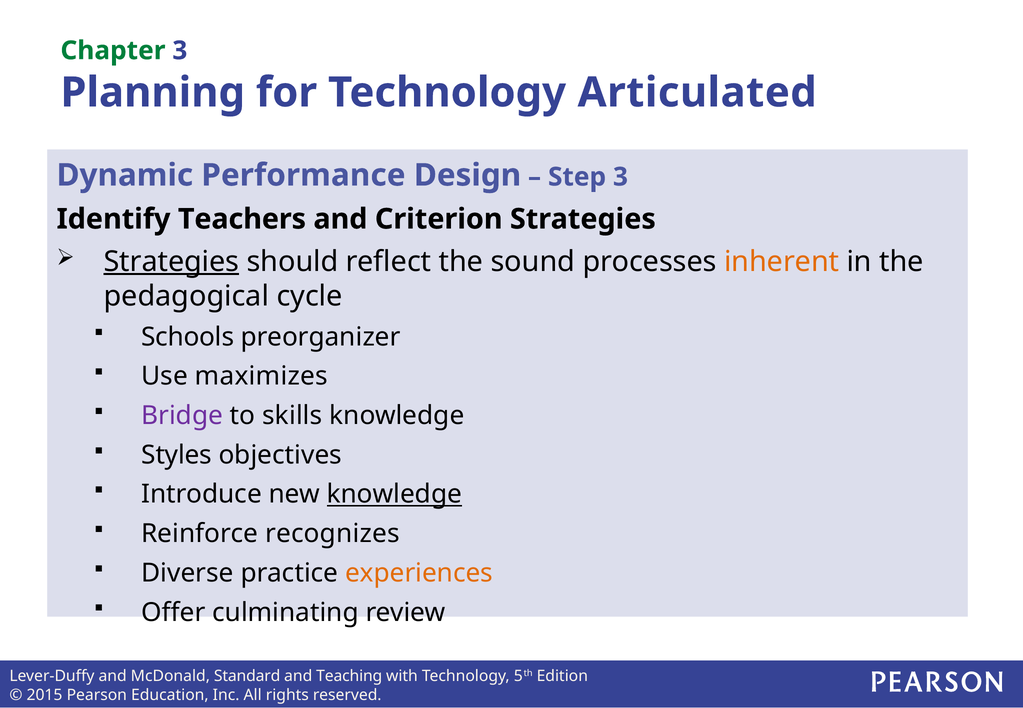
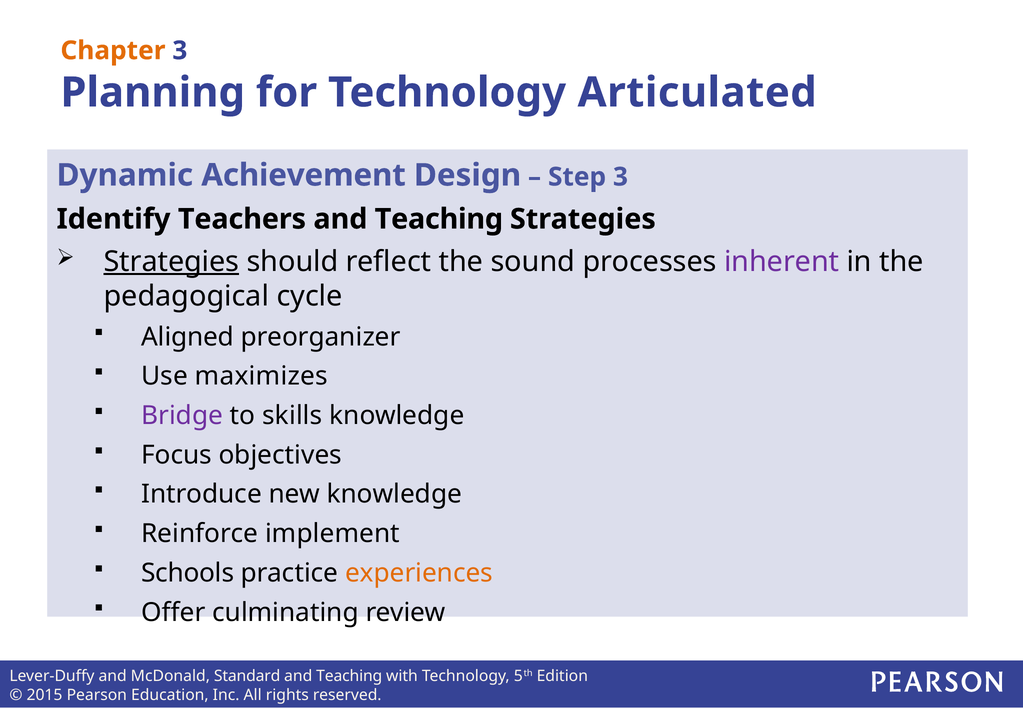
Chapter colour: green -> orange
Performance: Performance -> Achievement
Criterion at (439, 219): Criterion -> Teaching
inherent colour: orange -> purple
Schools: Schools -> Aligned
Styles: Styles -> Focus
knowledge at (394, 494) underline: present -> none
recognizes: recognizes -> implement
Diverse: Diverse -> Schools
